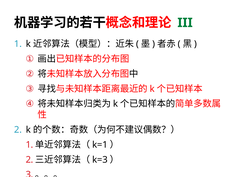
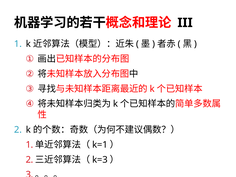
III colour: green -> black
